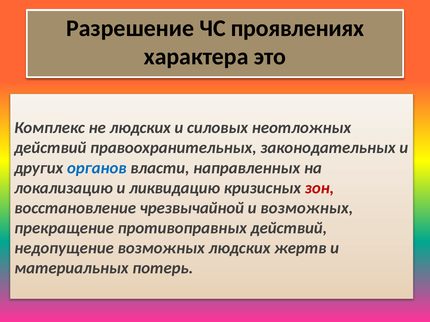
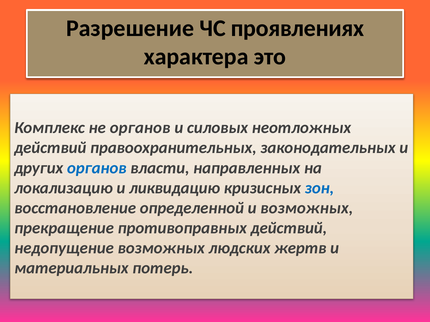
не людских: людских -> органов
зон colour: red -> blue
чрезвычайной: чрезвычайной -> определенной
